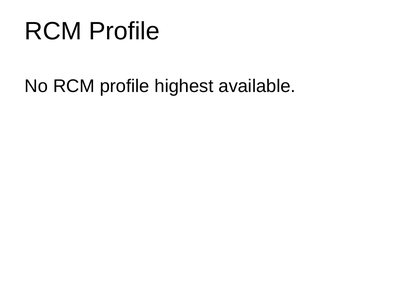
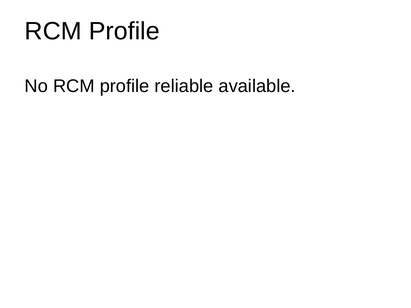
highest: highest -> reliable
